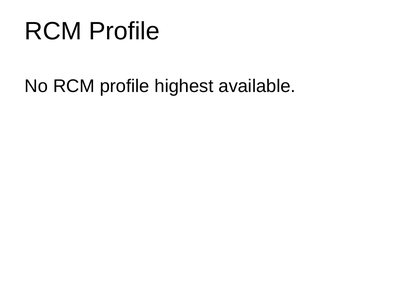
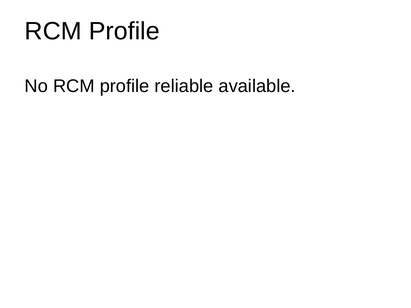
highest: highest -> reliable
